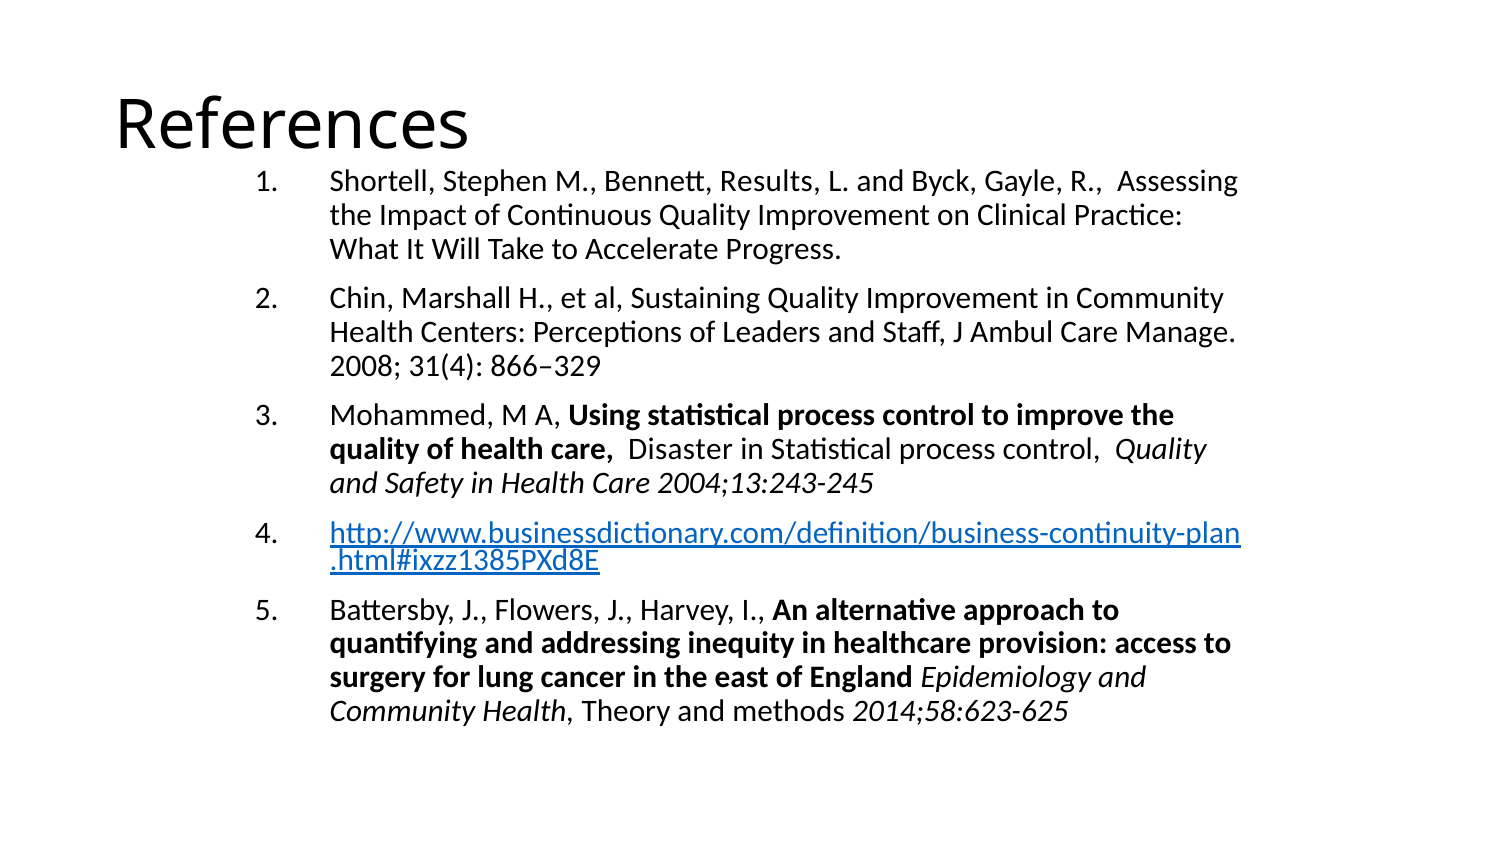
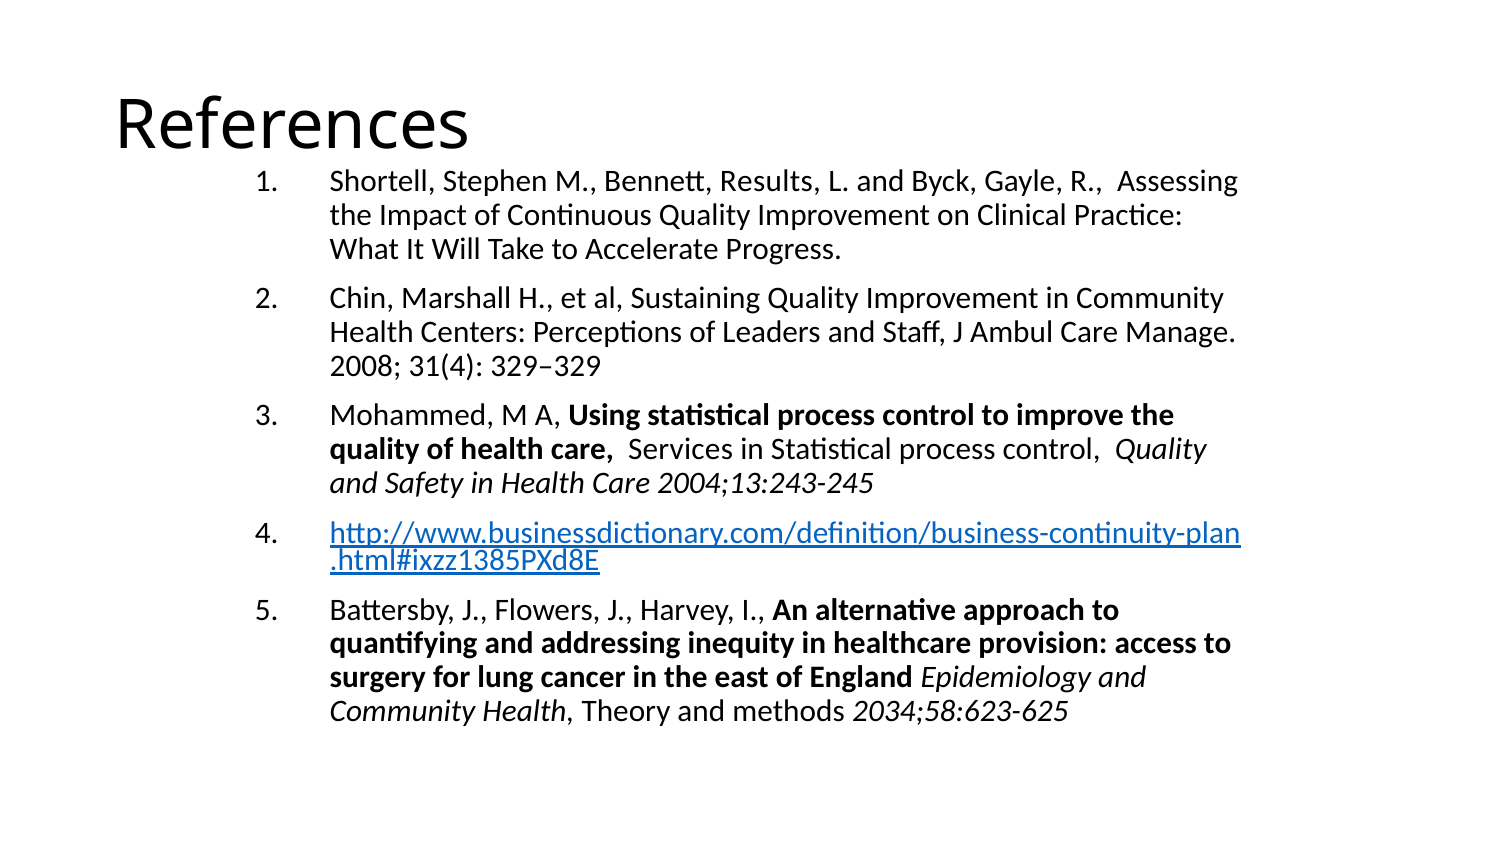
866–329: 866–329 -> 329–329
Disaster: Disaster -> Services
2014;58:623-625: 2014;58:623-625 -> 2034;58:623-625
